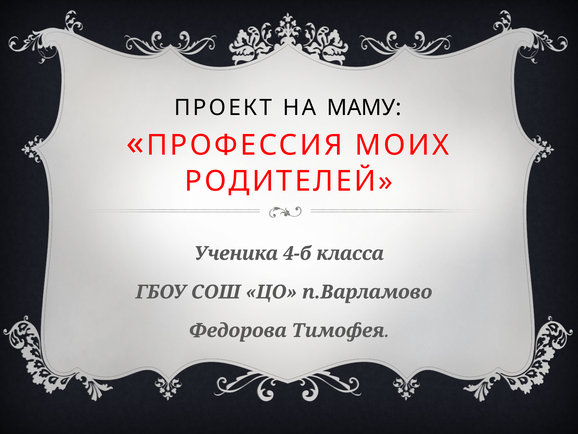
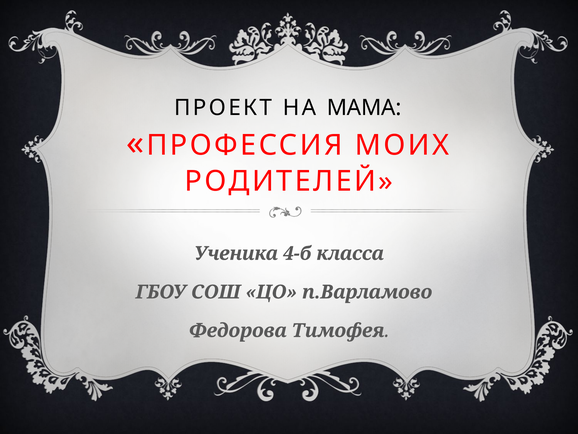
МАМУ: МАМУ -> МАМА
